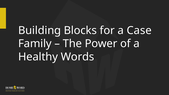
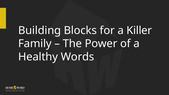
Case: Case -> Killer
